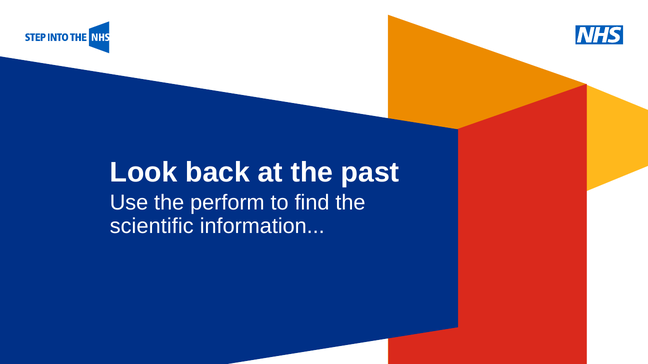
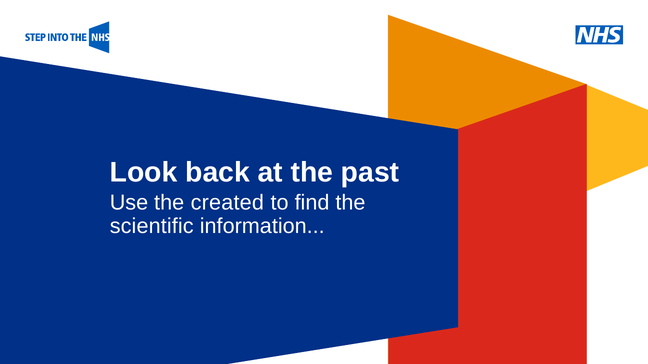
perform: perform -> created
